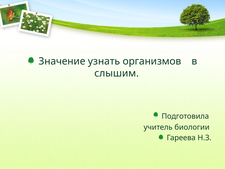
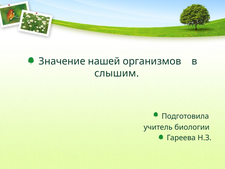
узнать: узнать -> нашей
